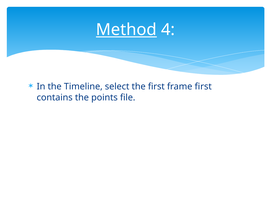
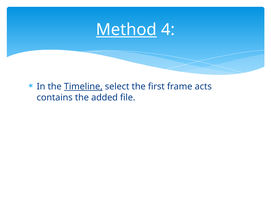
Timeline underline: none -> present
frame first: first -> acts
points: points -> added
